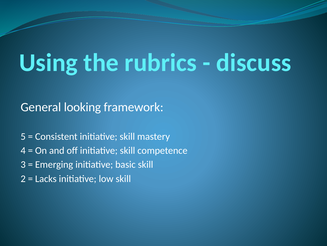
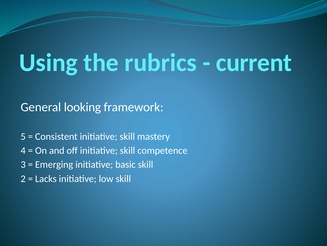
discuss: discuss -> current
